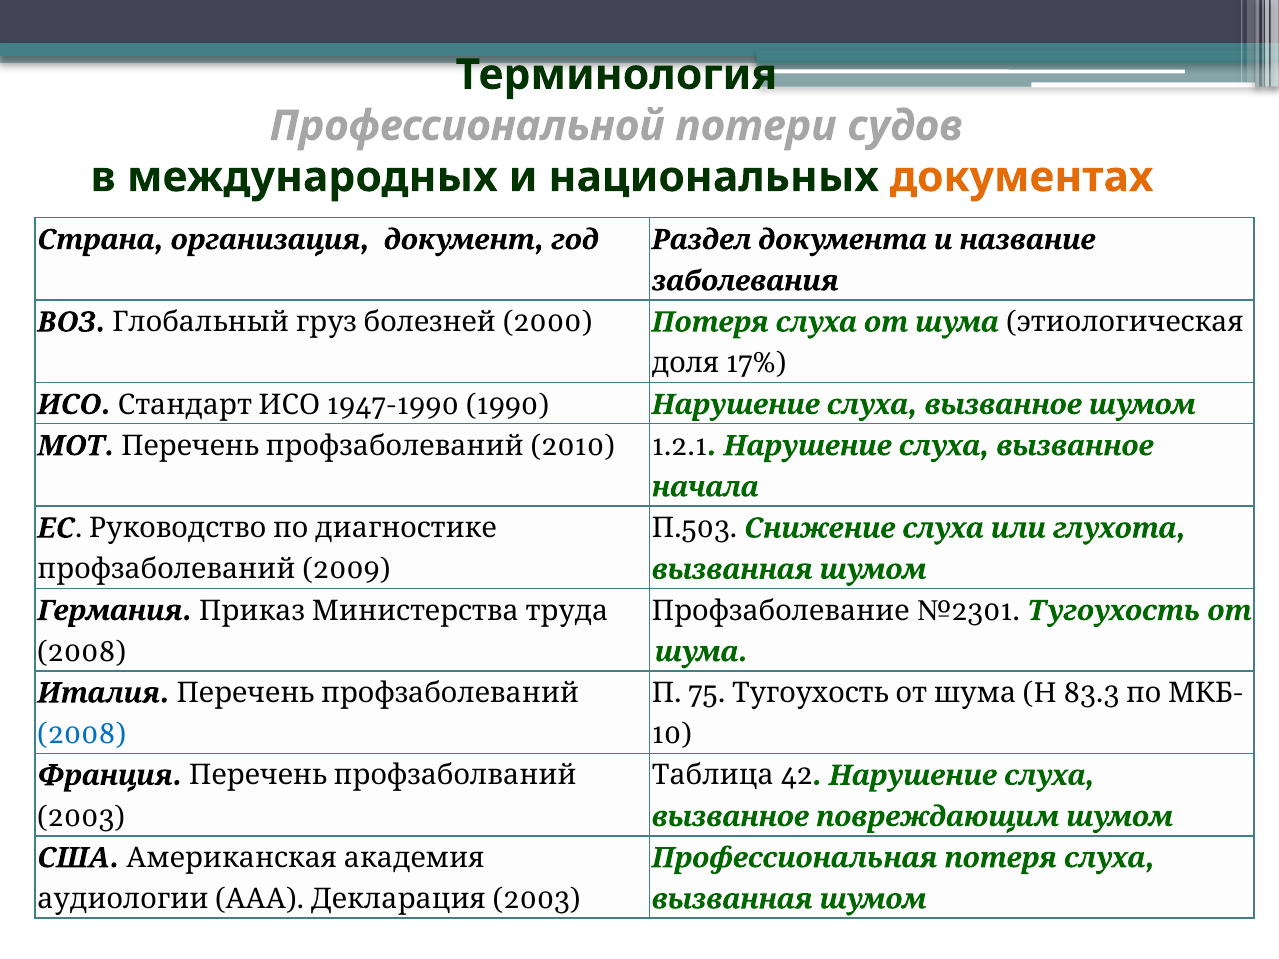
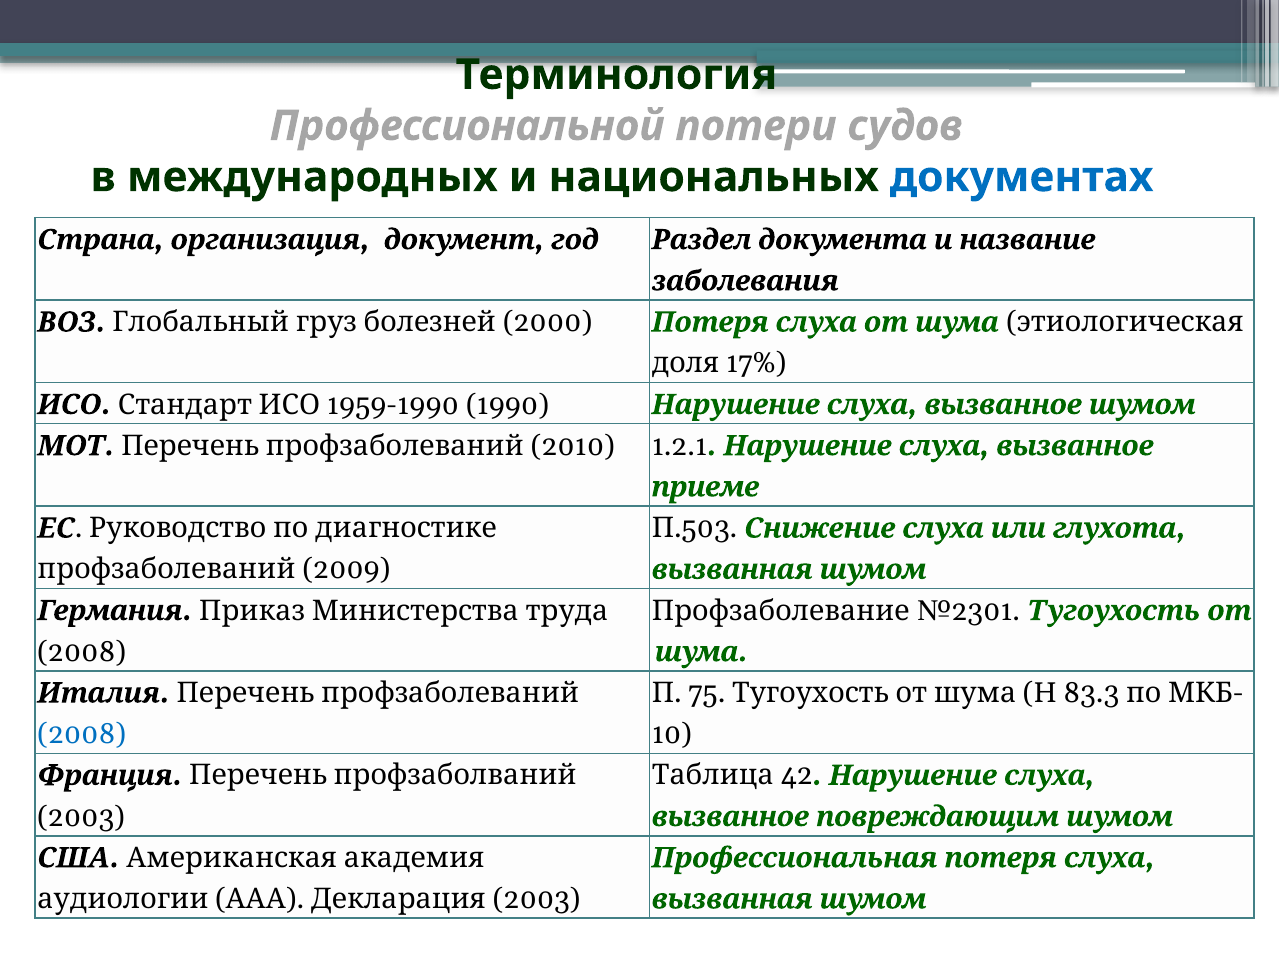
документах colour: orange -> blue
1947-1990: 1947-1990 -> 1959-1990
начала: начала -> приеме
